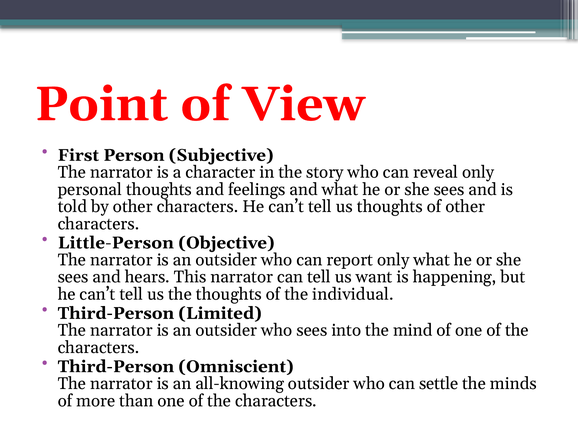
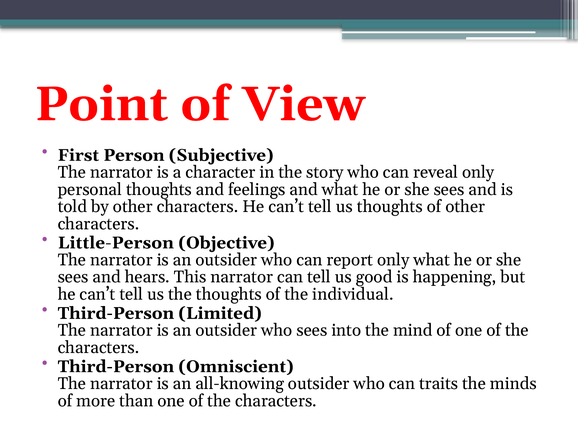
want: want -> good
settle: settle -> traits
